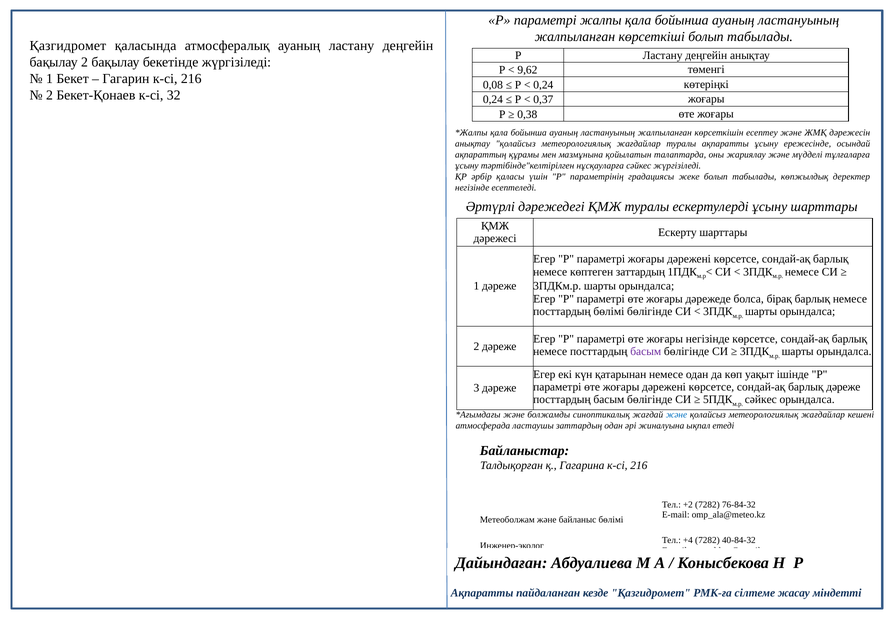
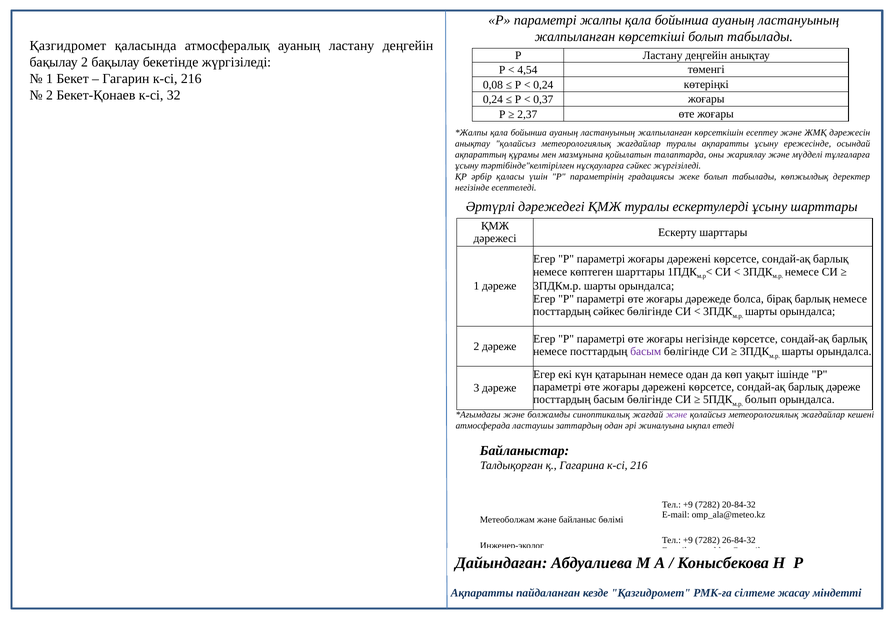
9,62: 9,62 -> 4,54
0,38: 0,38 -> 2,37
көптеген заттардың: заттардың -> шарттары
посттардың бөлімі: бөлімі -> сәйкес
сәйкес at (761, 400): сәйкес -> болып
және at (676, 415) colour: blue -> purple
+2 at (688, 505): +2 -> +9
76-84-32: 76-84-32 -> 20-84-32
+4 at (688, 540): +4 -> +9
40-84-32: 40-84-32 -> 26-84-32
